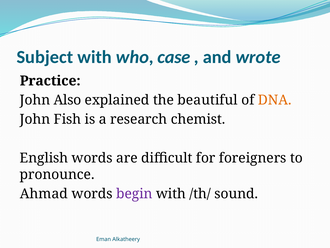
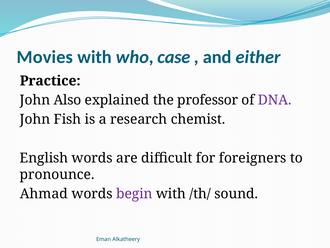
Subject: Subject -> Movies
wrote: wrote -> either
beautiful: beautiful -> professor
DNA colour: orange -> purple
